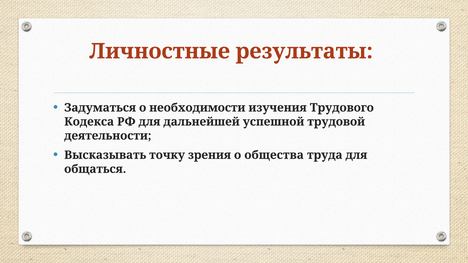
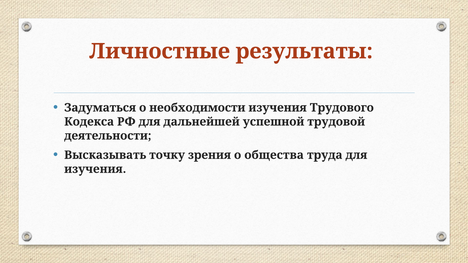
общаться at (95, 169): общаться -> изучения
